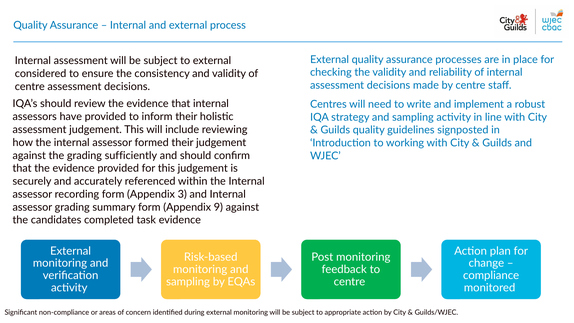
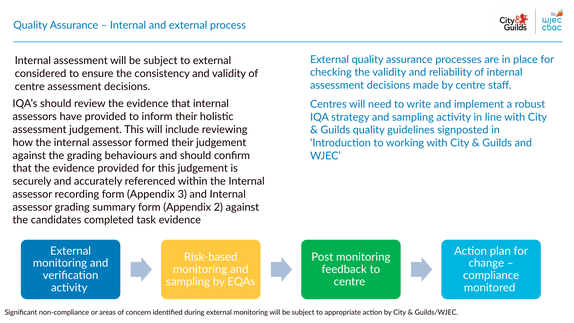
sufficiently: sufficiently -> behaviours
9: 9 -> 2
